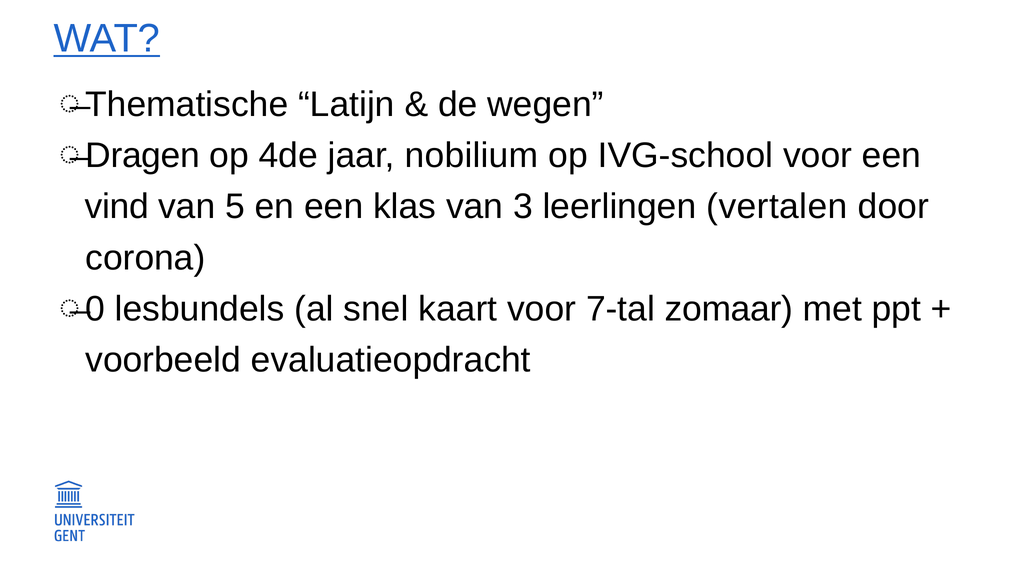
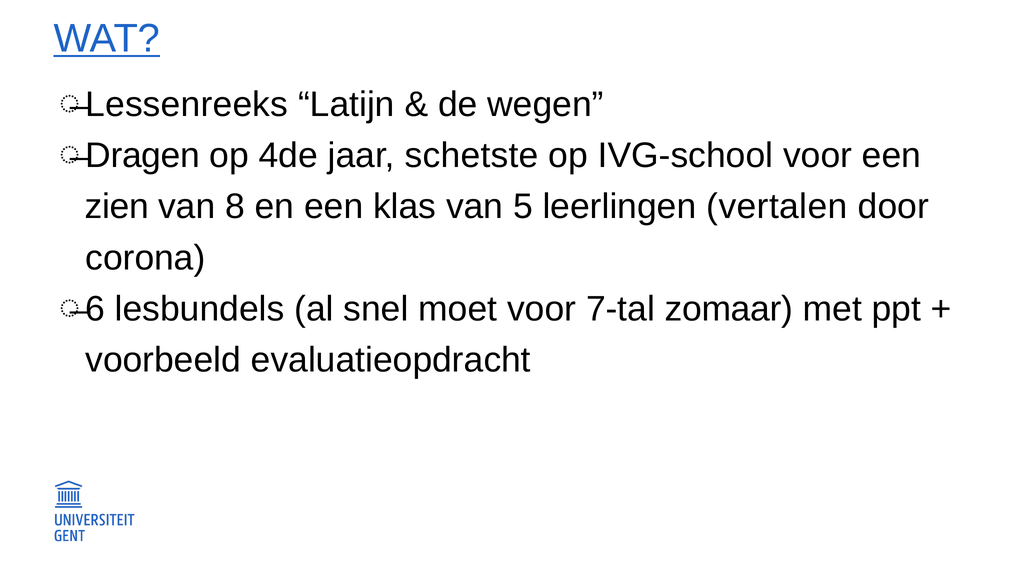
Thematische: Thematische -> Lessenreeks
nobilium: nobilium -> schetste
vind: vind -> zien
5: 5 -> 8
3: 3 -> 5
0: 0 -> 6
kaart: kaart -> moet
